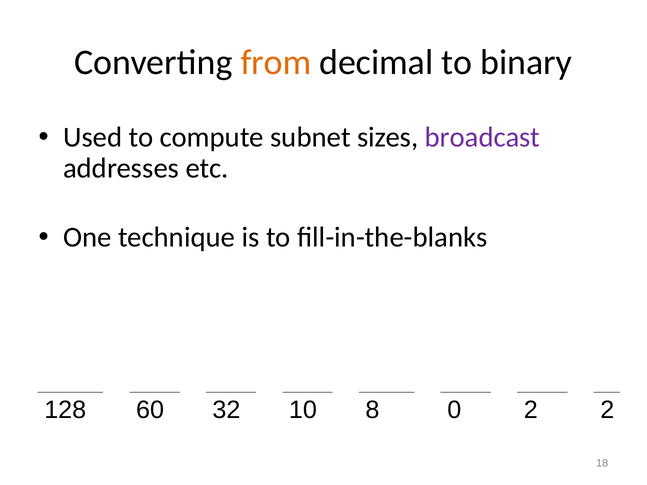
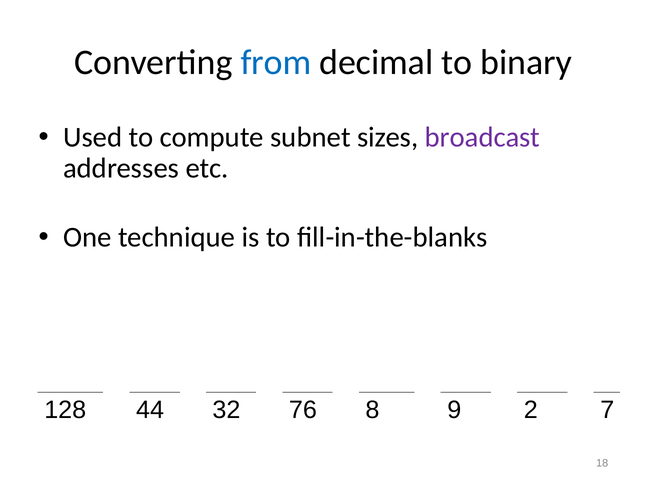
from colour: orange -> blue
60: 60 -> 44
10: 10 -> 76
0: 0 -> 9
2 2: 2 -> 7
